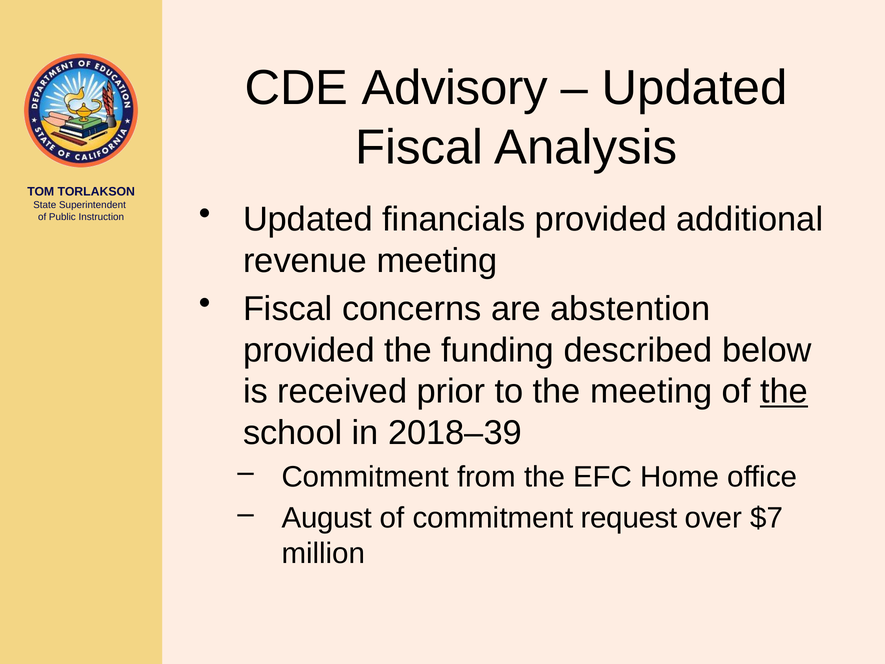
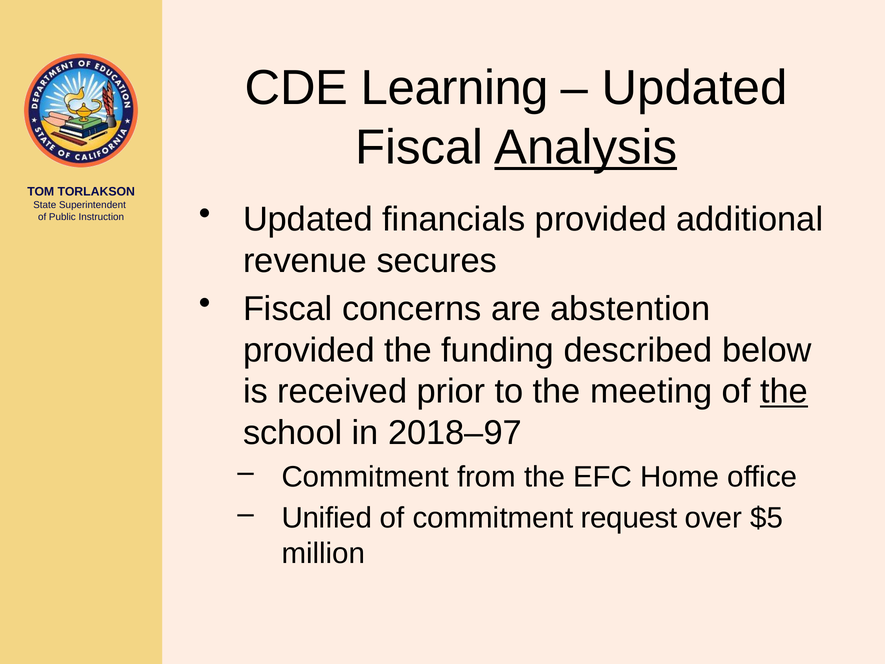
Advisory: Advisory -> Learning
Analysis underline: none -> present
revenue meeting: meeting -> secures
2018–39: 2018–39 -> 2018–97
August: August -> Unified
$7: $7 -> $5
